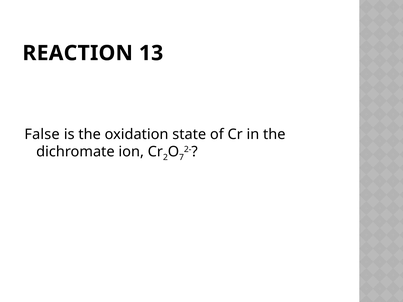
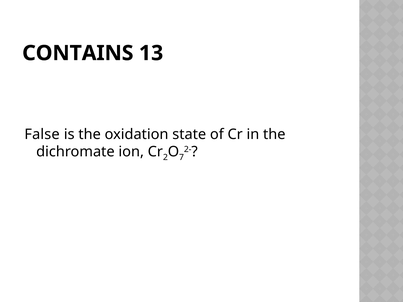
REACTION: REACTION -> CONTAINS
